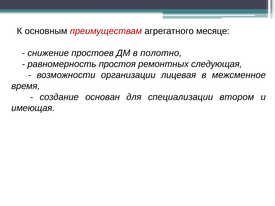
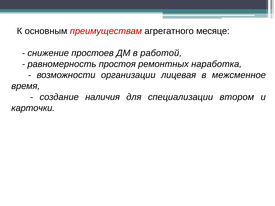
полотно: полотно -> работой
следующая: следующая -> наработка
основан: основан -> наличия
имеющая: имеющая -> карточки
